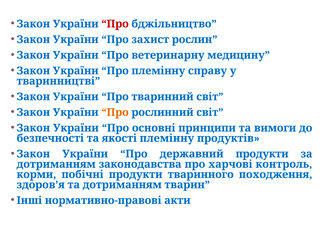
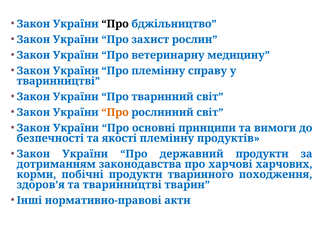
Про at (115, 24) colour: red -> black
контроль: контроль -> харчових
та дотриманням: дотриманням -> тваринництві
